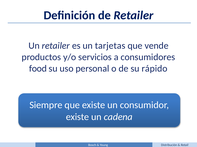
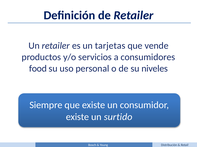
rápido: rápido -> niveles
cadena: cadena -> surtido
